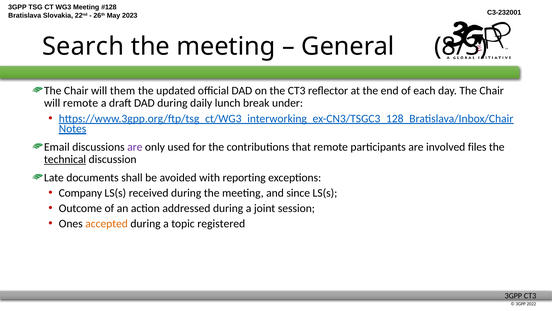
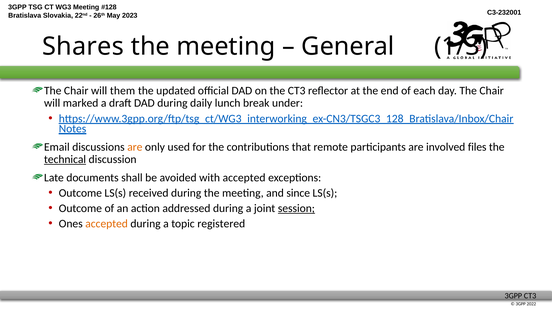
Search: Search -> Shares
8/3: 8/3 -> 1/3
will remote: remote -> marked
are at (135, 147) colour: purple -> orange
with reporting: reporting -> accepted
Company at (80, 193): Company -> Outcome
session underline: none -> present
